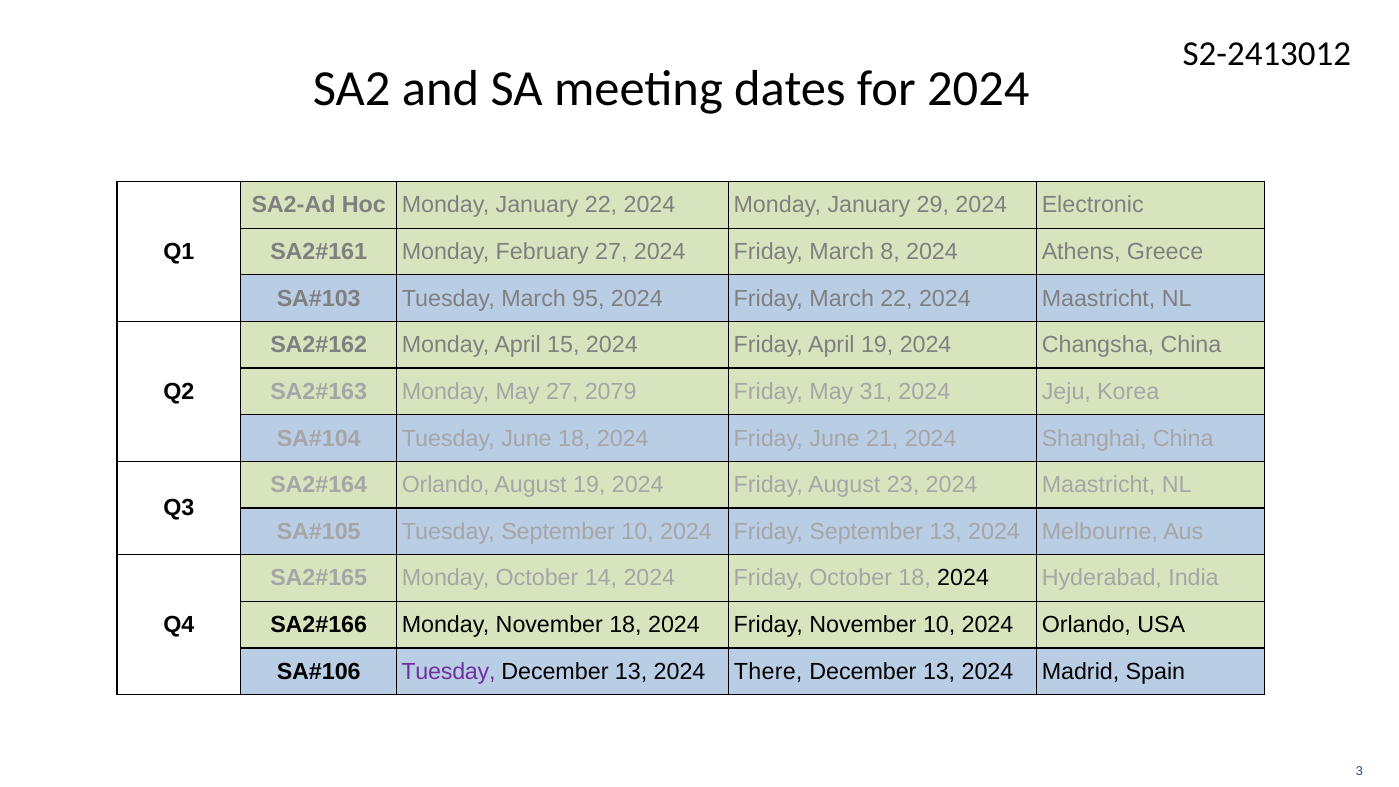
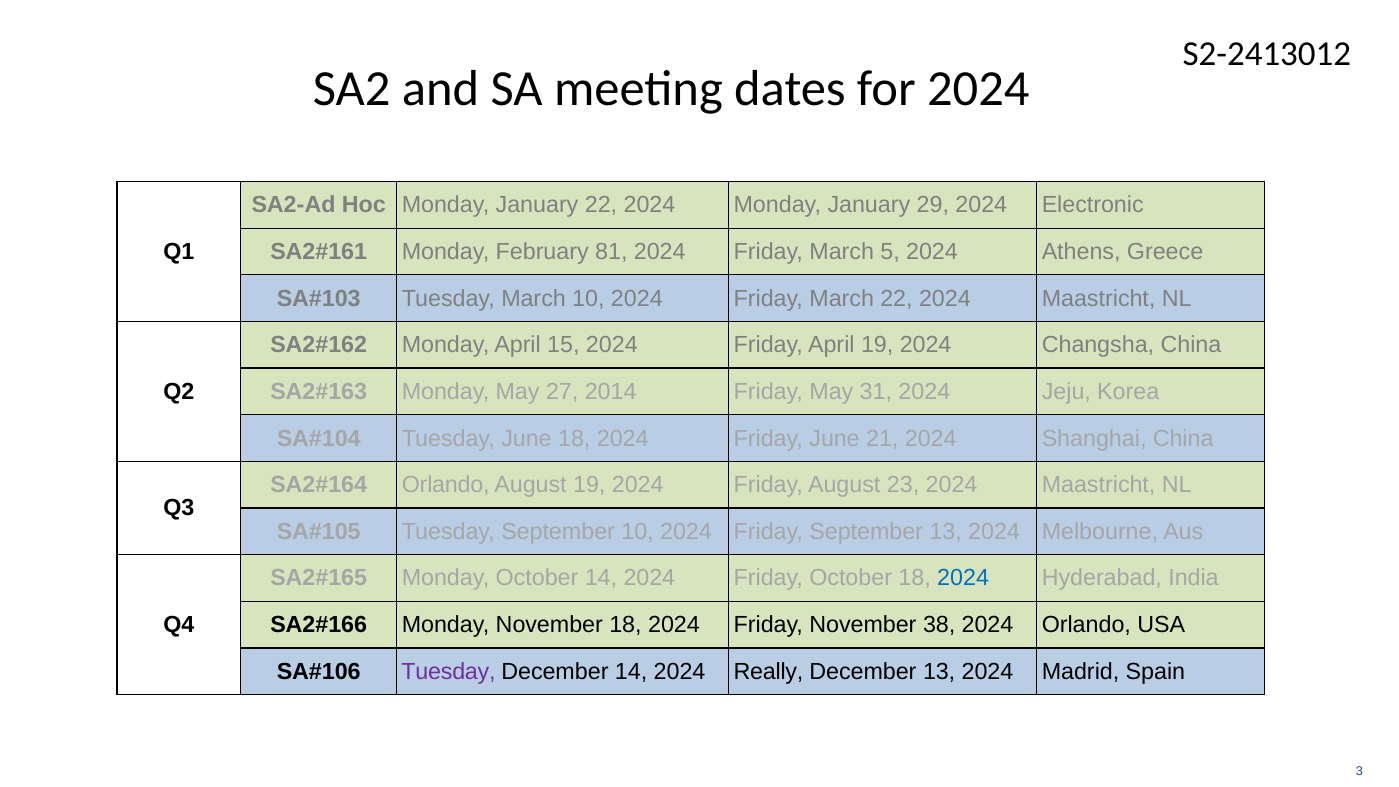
February 27: 27 -> 81
8: 8 -> 5
March 95: 95 -> 10
2079: 2079 -> 2014
2024 at (963, 578) colour: black -> blue
November 10: 10 -> 38
13 at (631, 672): 13 -> 14
There: There -> Really
